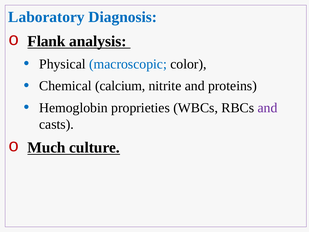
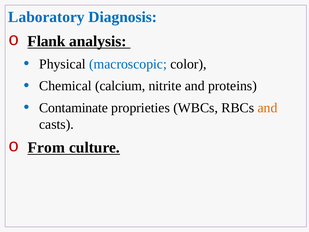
Hemoglobin: Hemoglobin -> Contaminate
and at (268, 108) colour: purple -> orange
Much: Much -> From
